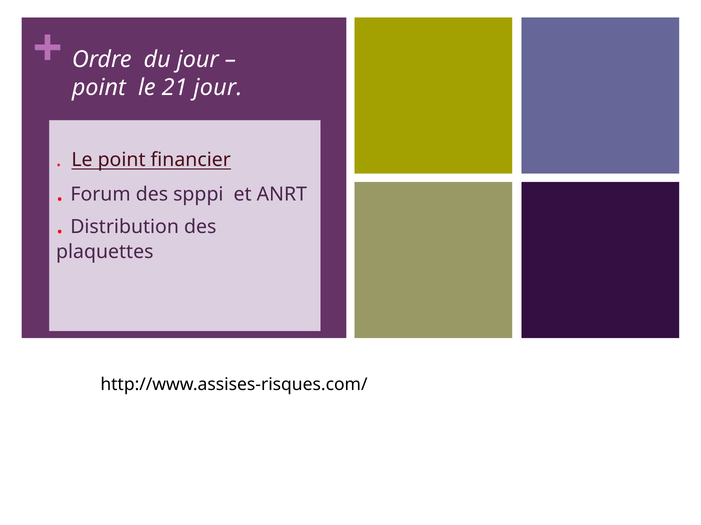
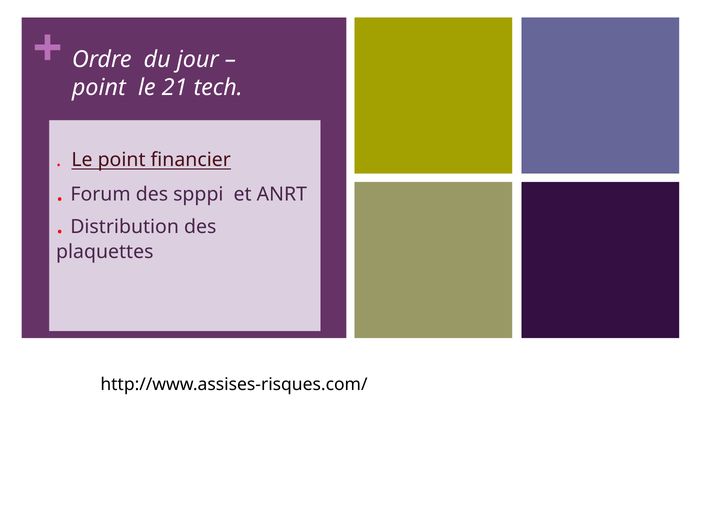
21 jour: jour -> tech
